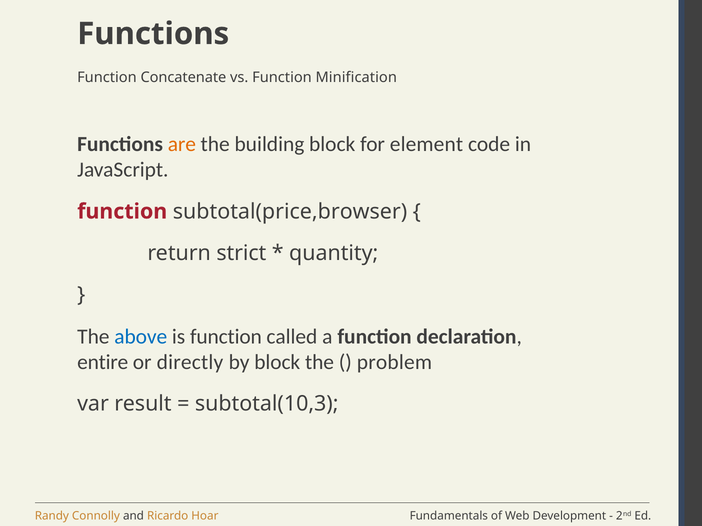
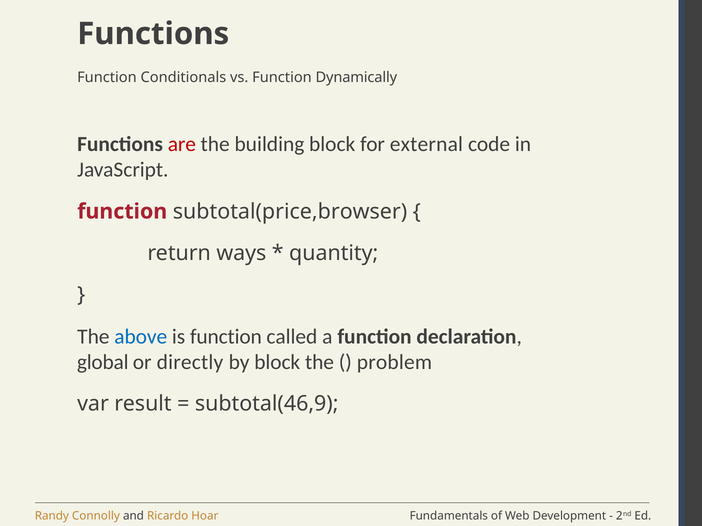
Concatenate: Concatenate -> Conditionals
Minification: Minification -> Dynamically
are colour: orange -> red
element: element -> external
strict: strict -> ways
entire: entire -> global
subtotal(10,3: subtotal(10,3 -> subtotal(46,9
